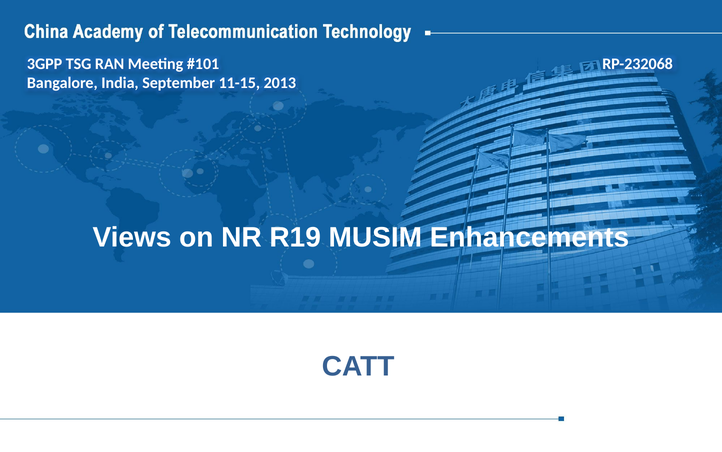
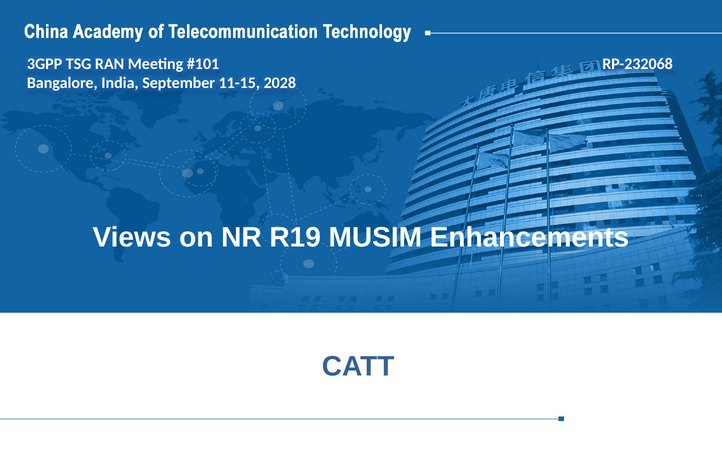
2013: 2013 -> 2028
